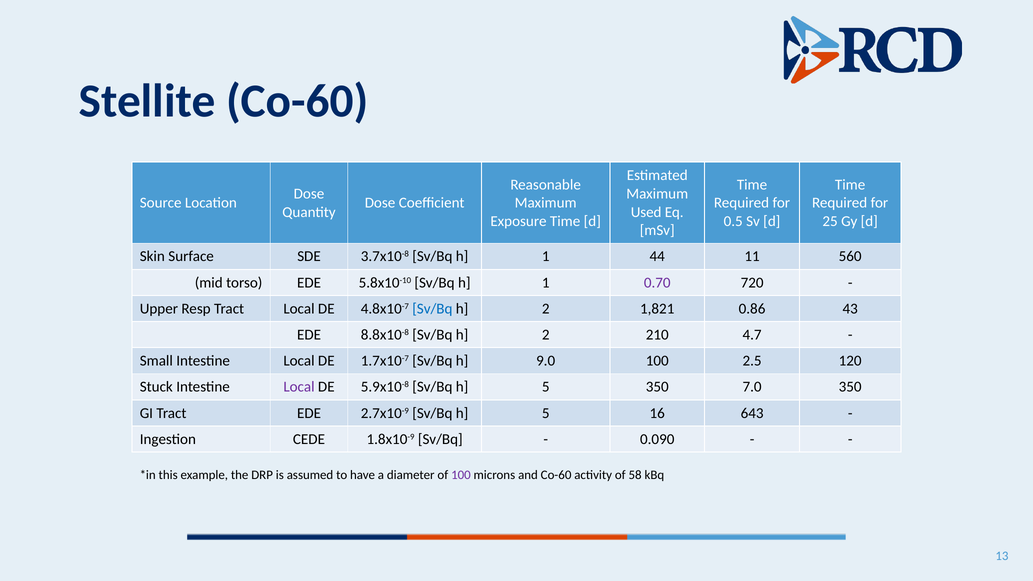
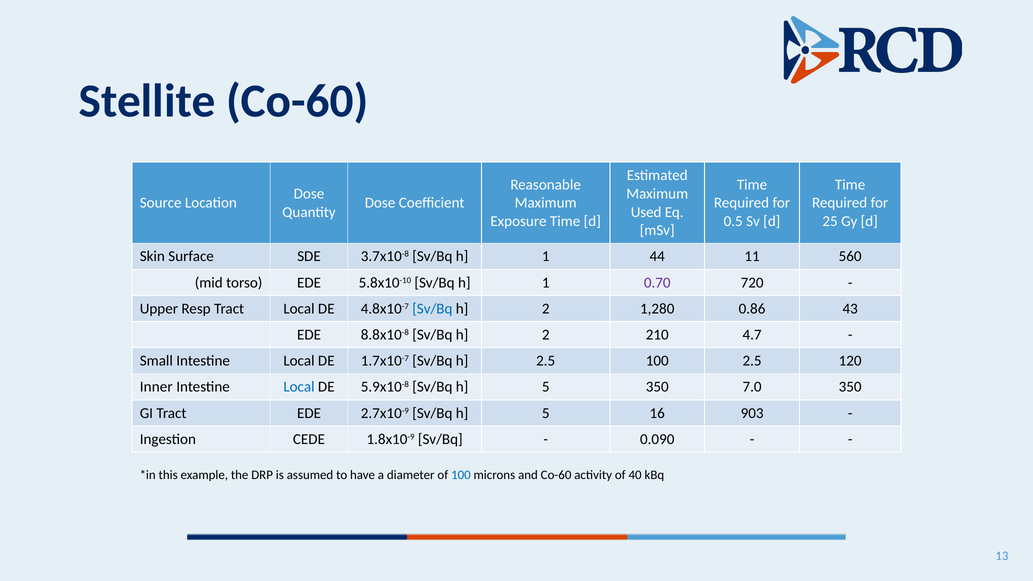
1,821: 1,821 -> 1,280
h 9.0: 9.0 -> 2.5
Stuck: Stuck -> Inner
Local at (299, 387) colour: purple -> blue
643: 643 -> 903
100 at (461, 475) colour: purple -> blue
58: 58 -> 40
